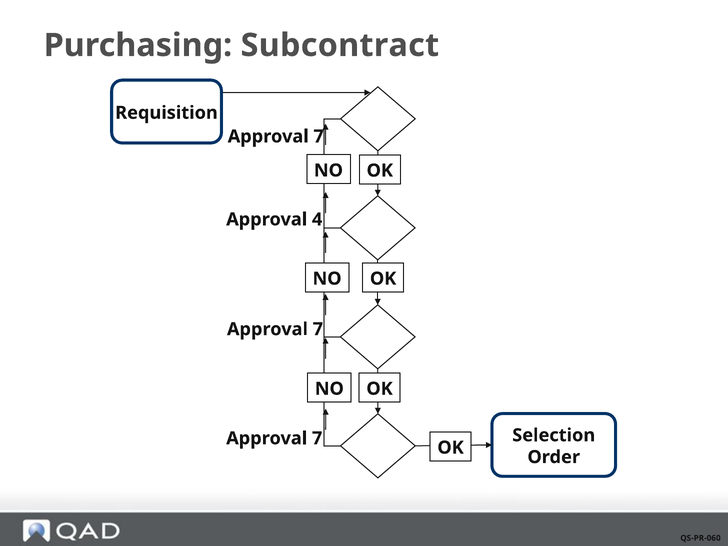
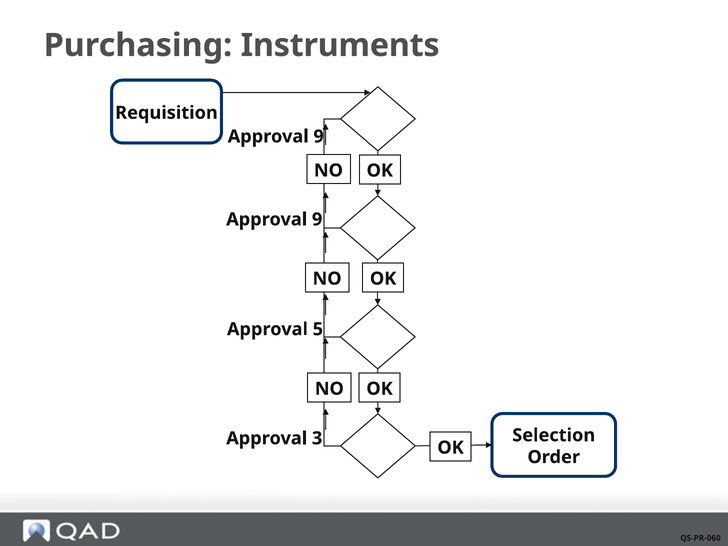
Subcontract: Subcontract -> Instruments
7 at (319, 136): 7 -> 9
4 at (317, 219): 4 -> 9
7 at (318, 329): 7 -> 5
7 at (317, 438): 7 -> 3
